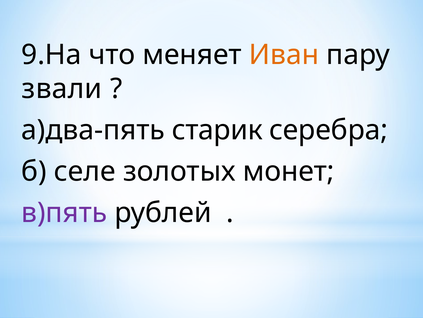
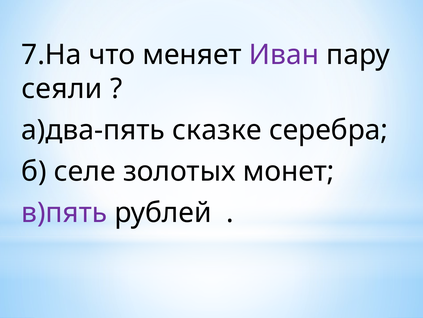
9.На: 9.На -> 7.На
Иван colour: orange -> purple
звали: звали -> сеяли
старик: старик -> сказке
